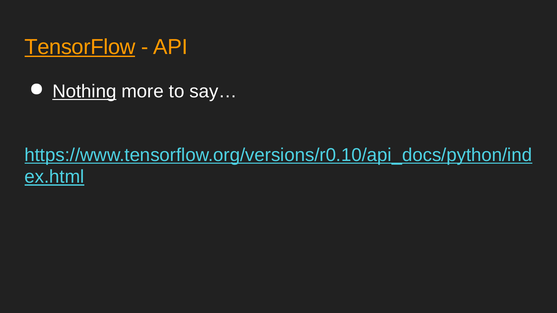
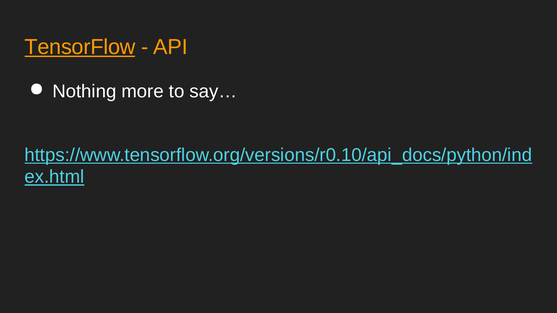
Nothing underline: present -> none
